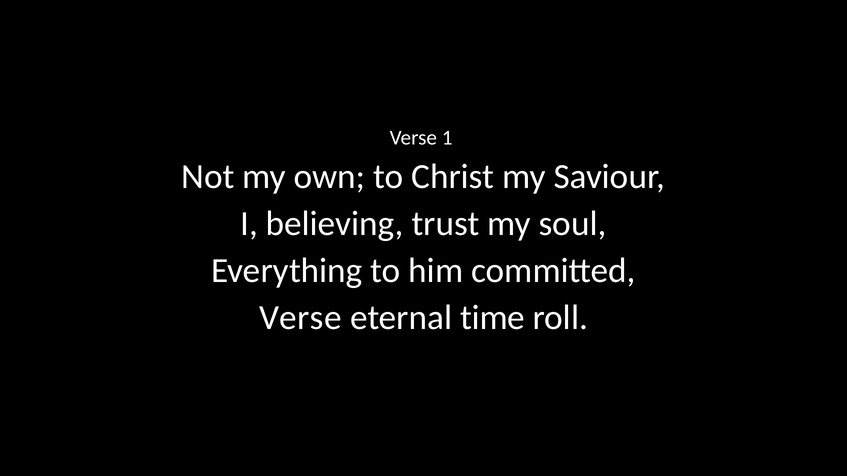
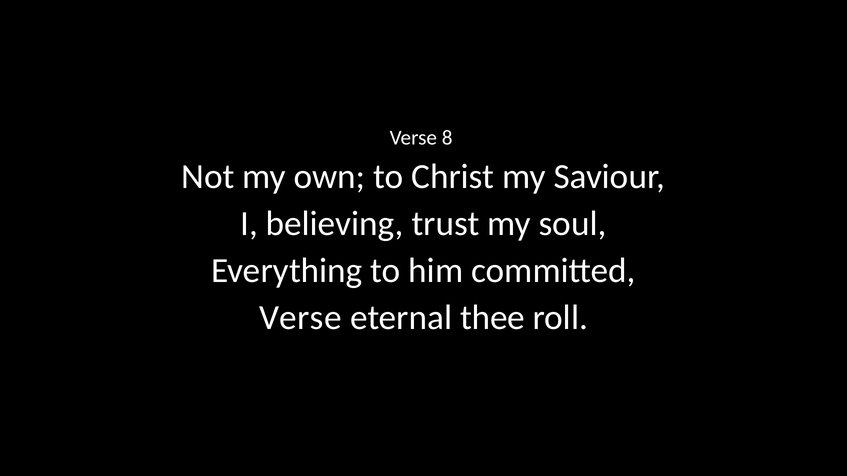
1: 1 -> 8
time: time -> thee
